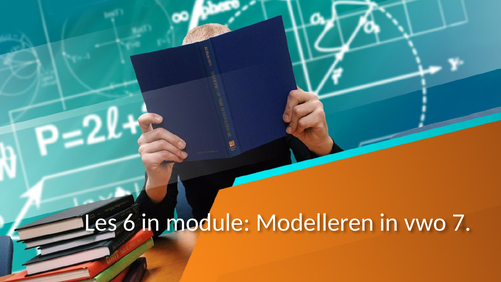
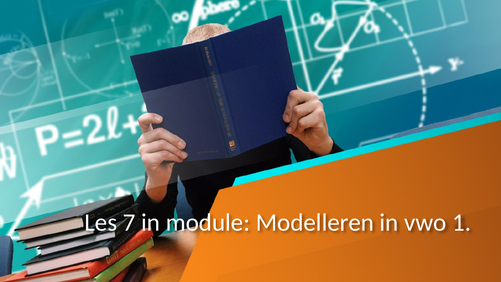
6: 6 -> 7
7: 7 -> 1
